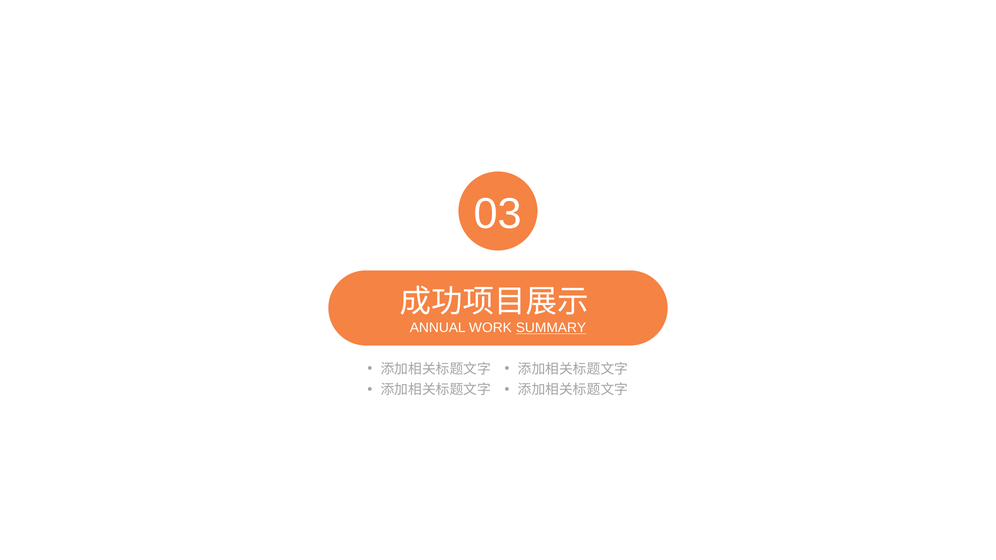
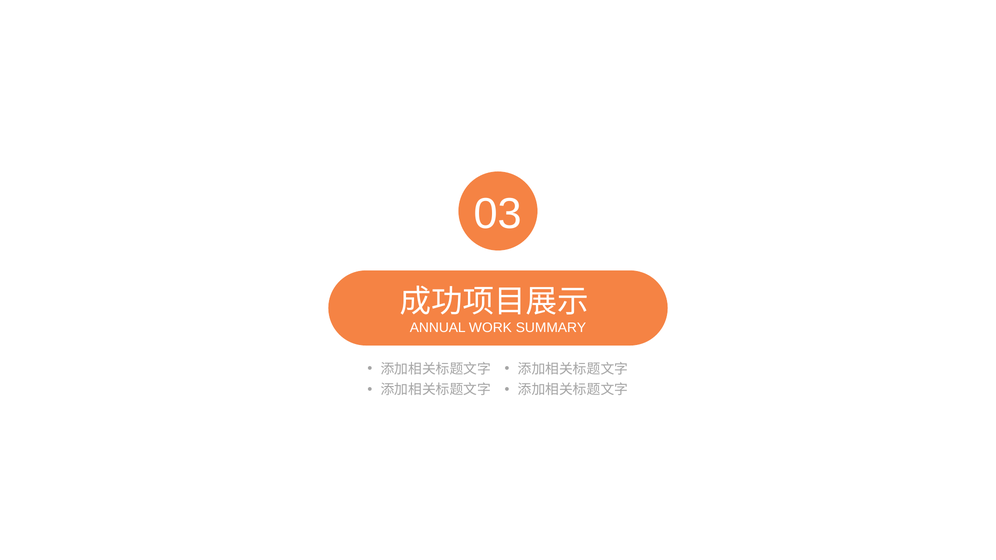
SUMMARY underline: present -> none
